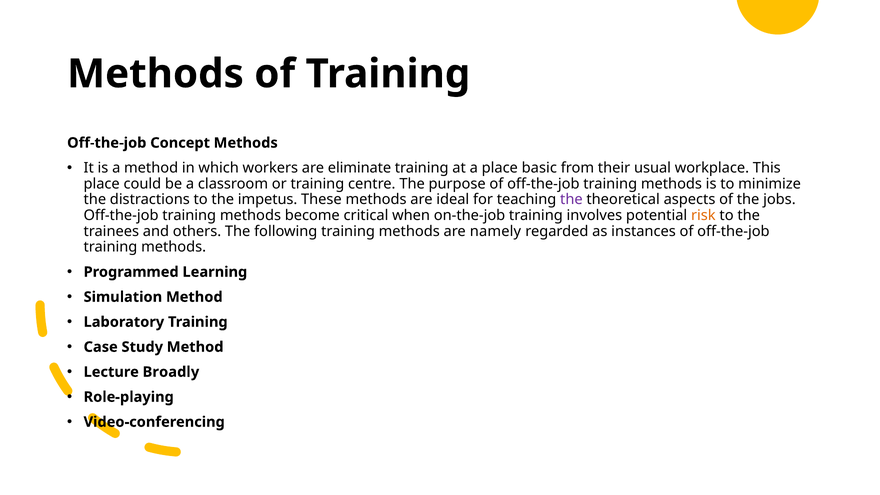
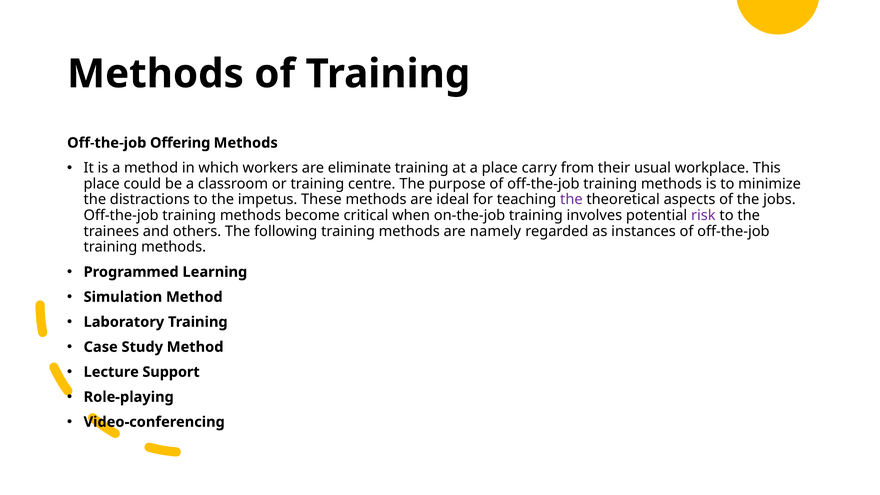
Concept: Concept -> Offering
basic: basic -> carry
risk colour: orange -> purple
Broadly: Broadly -> Support
